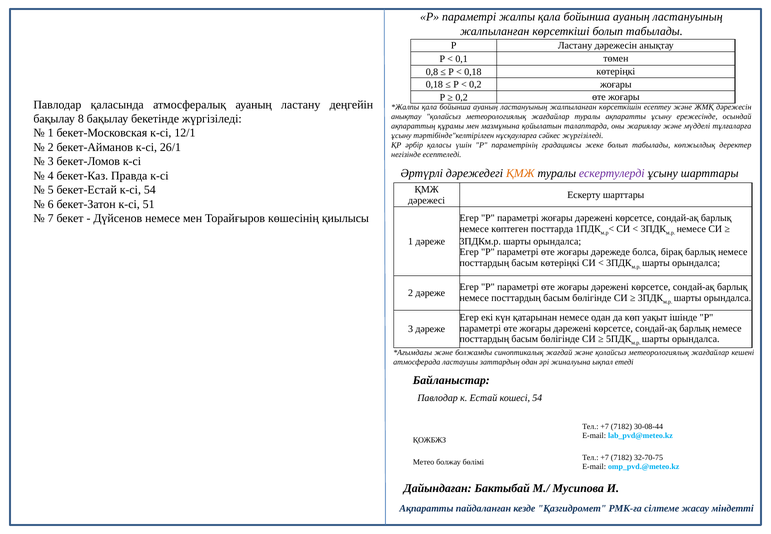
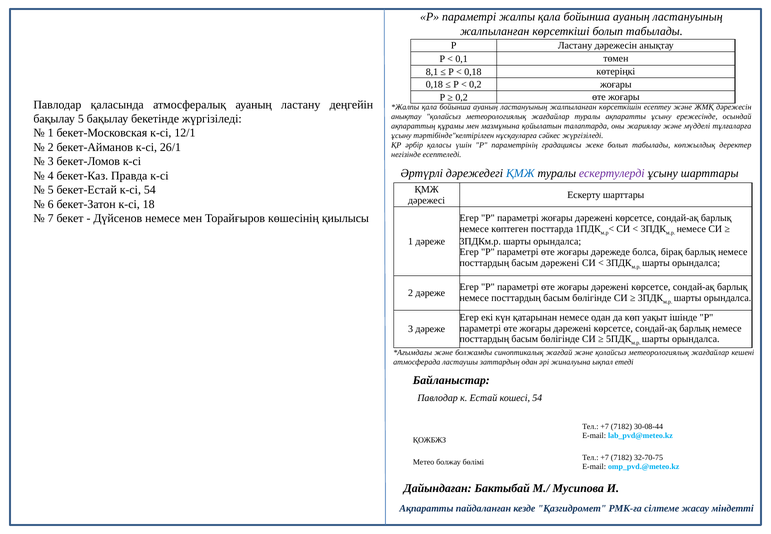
0,8: 0,8 -> 8,1
бақылау 8: 8 -> 5
ҚМЖ at (520, 173) colour: orange -> blue
51: 51 -> 18
басым көтеріңкі: көтеріңкі -> дәрежені
